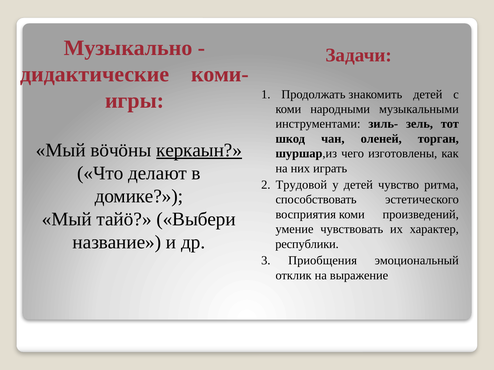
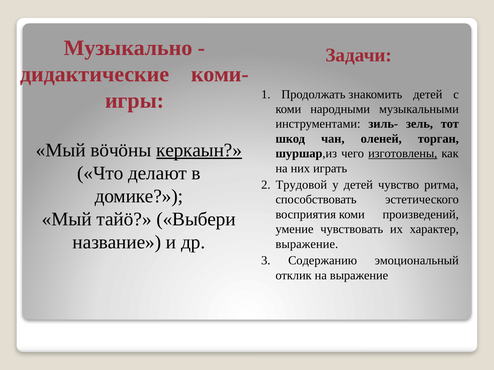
изготовлены underline: none -> present
республики at (307, 244): республики -> выражение
Приобщения: Приобщения -> Содержанию
